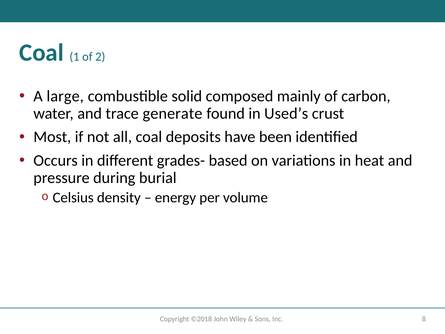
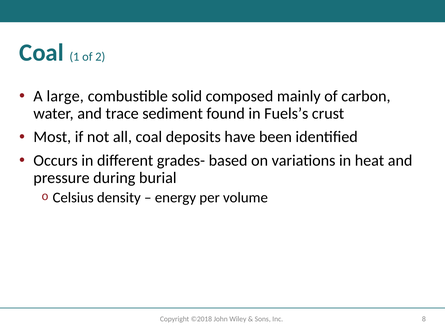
generate: generate -> sediment
Used’s: Used’s -> Fuels’s
